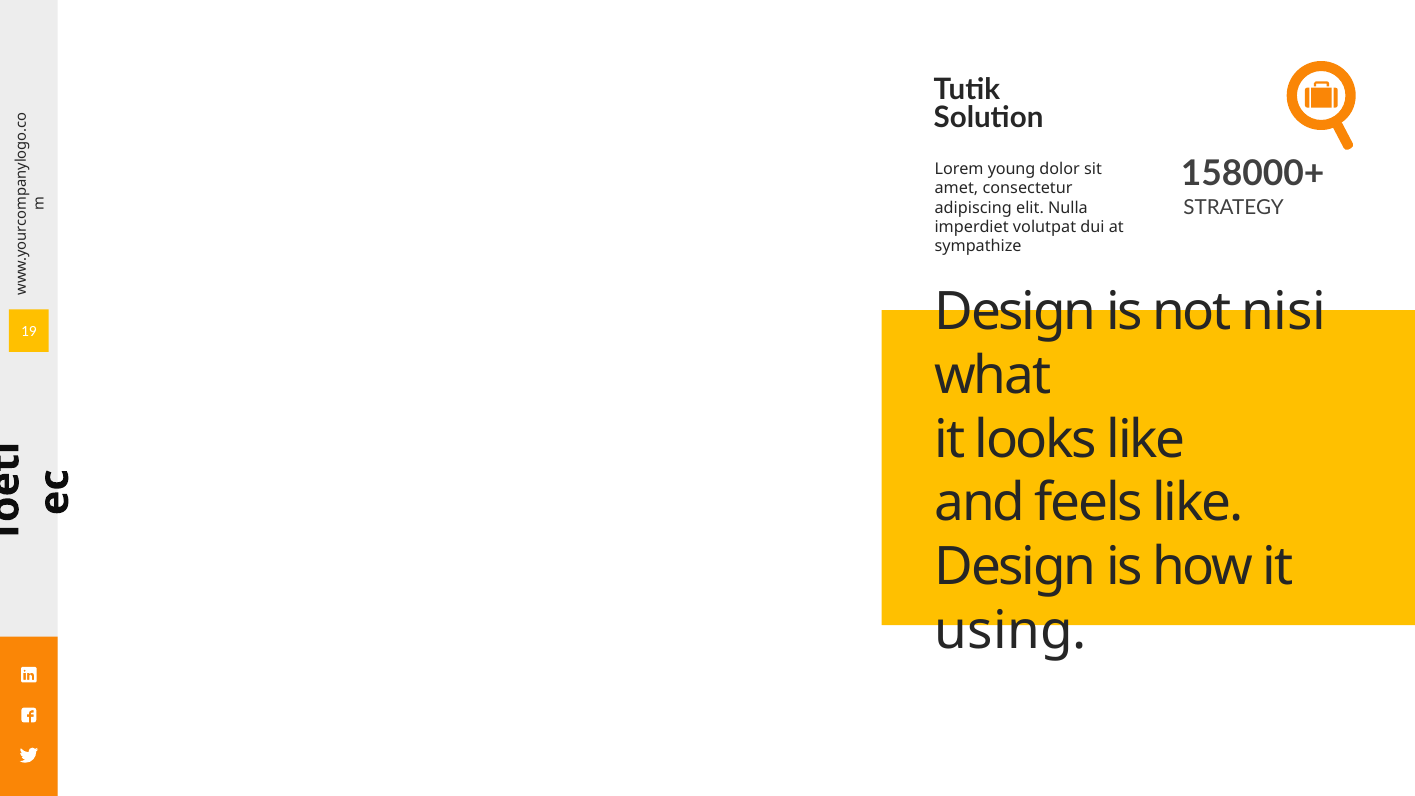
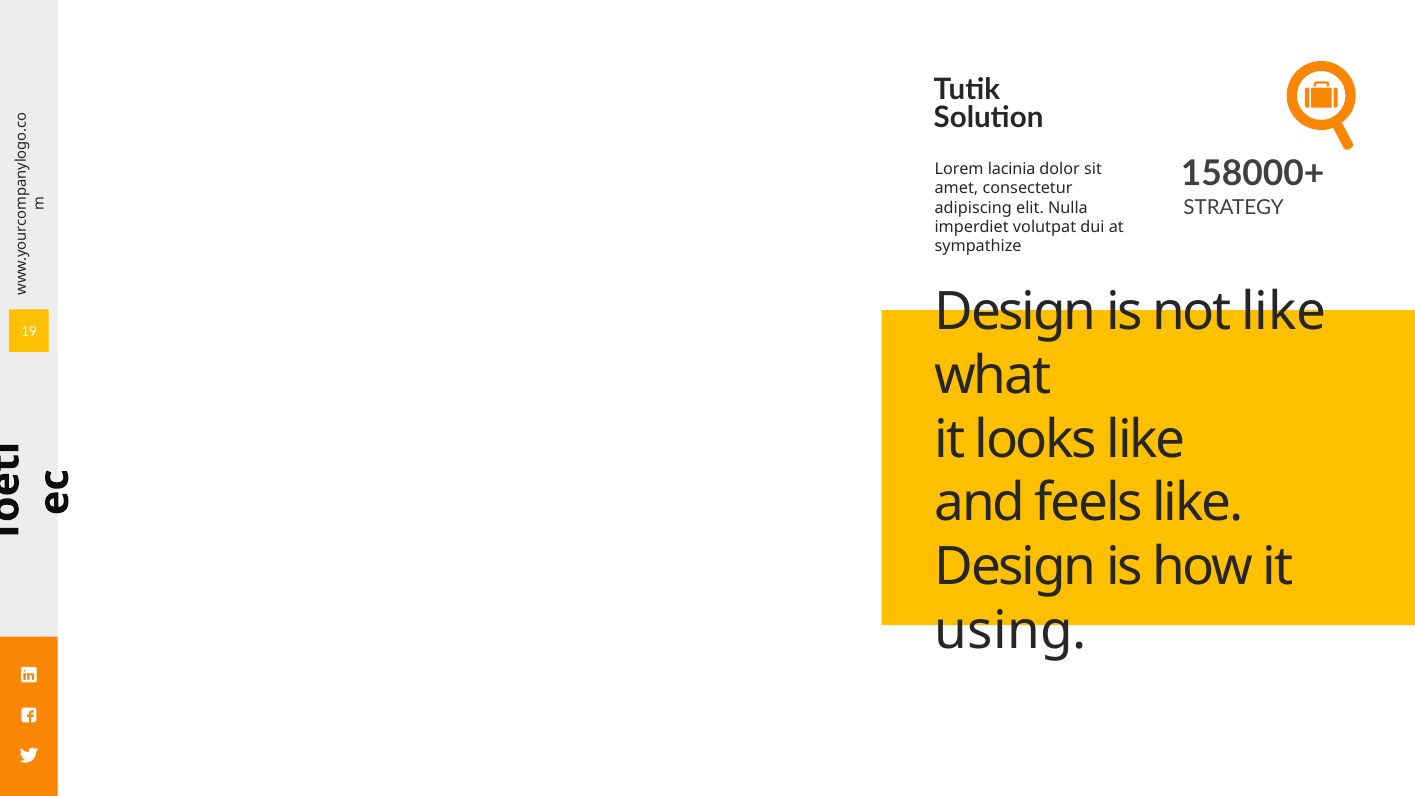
young: young -> lacinia
not nisi: nisi -> like
